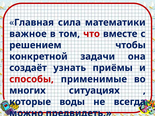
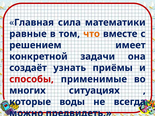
важное: важное -> равные
что colour: red -> orange
чтобы: чтобы -> имеет
